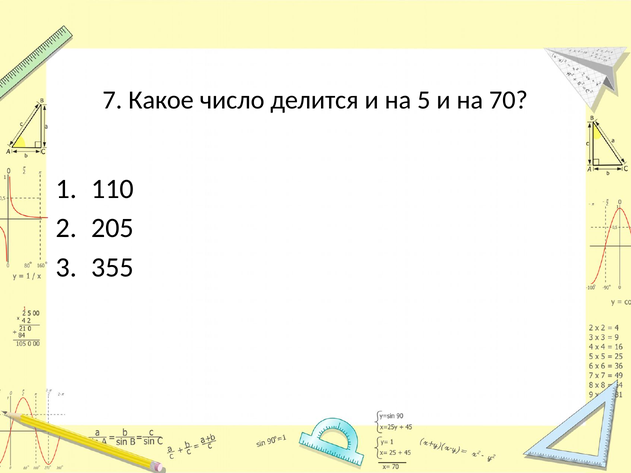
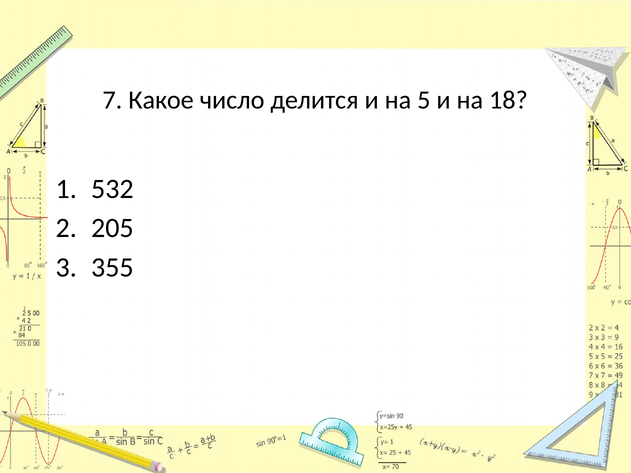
70: 70 -> 18
110: 110 -> 532
